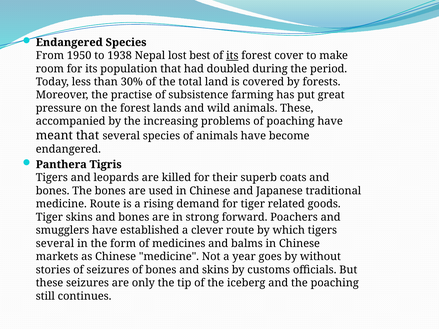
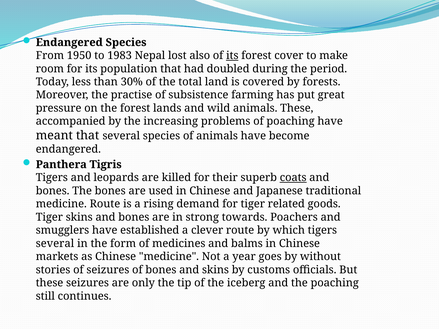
1938: 1938 -> 1983
best: best -> also
coats underline: none -> present
forward: forward -> towards
